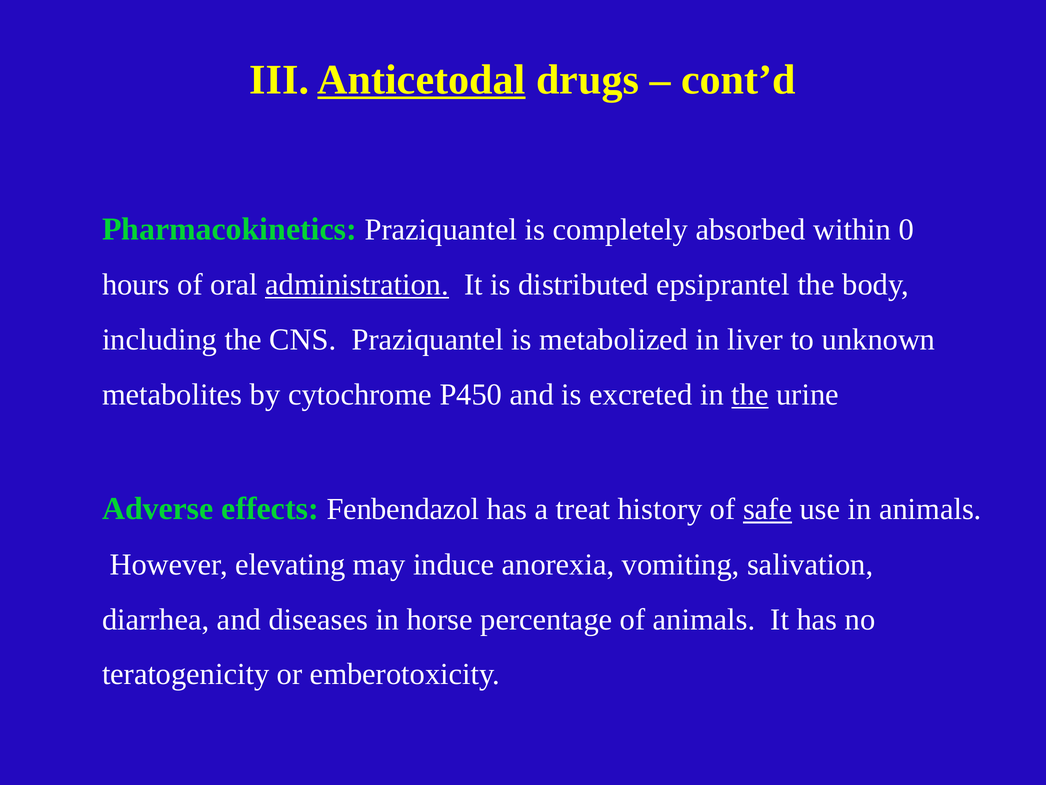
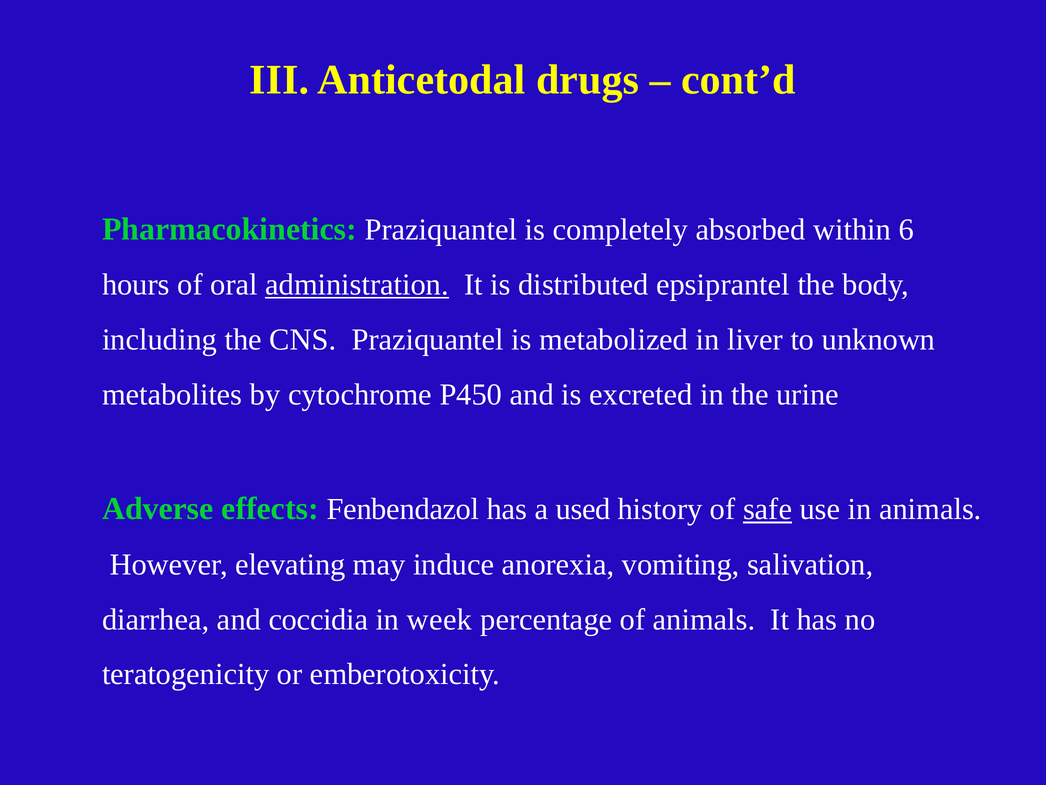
Anticetodal underline: present -> none
0: 0 -> 6
the at (750, 394) underline: present -> none
treat: treat -> used
diseases: diseases -> coccidia
horse: horse -> week
